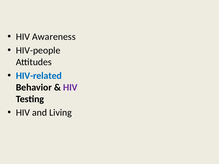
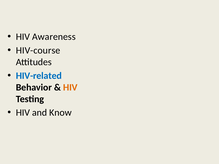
HIV-people: HIV-people -> HIV-course
HIV at (70, 87) colour: purple -> orange
Living: Living -> Know
